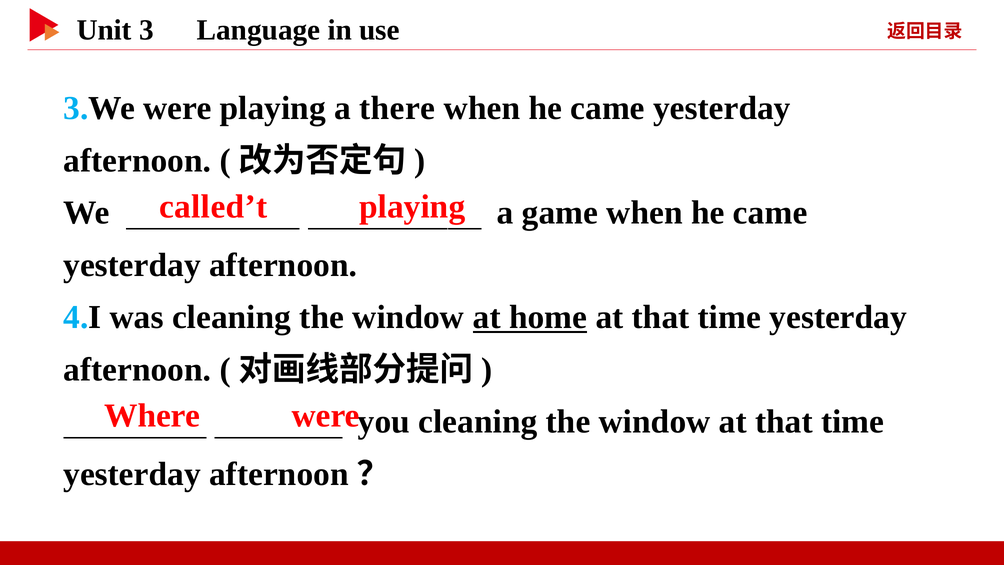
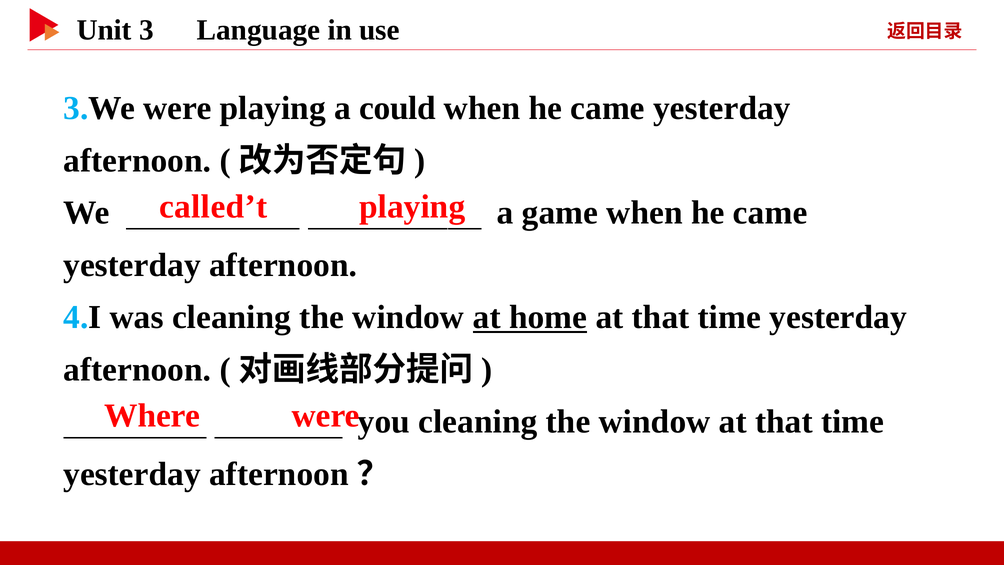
there: there -> could
